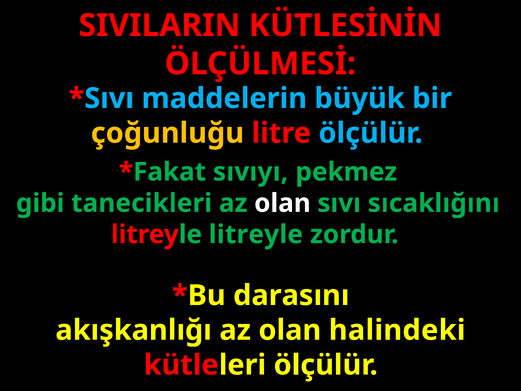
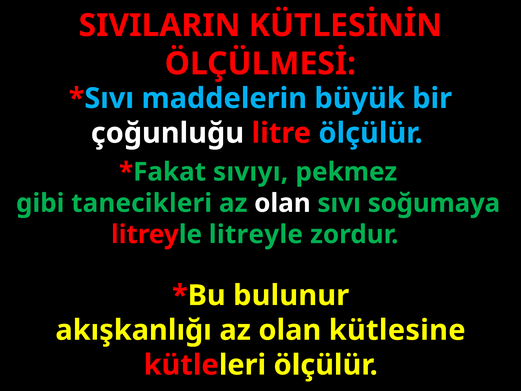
çoğunluğu colour: yellow -> white
sıcaklığını: sıcaklığını -> soğumaya
darasını: darasını -> bulunur
halindeki: halindeki -> kütlesine
